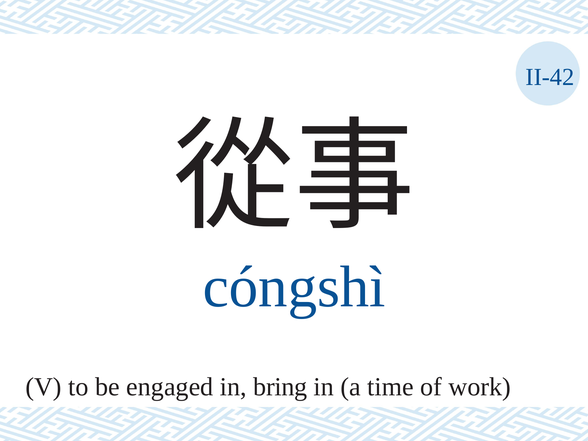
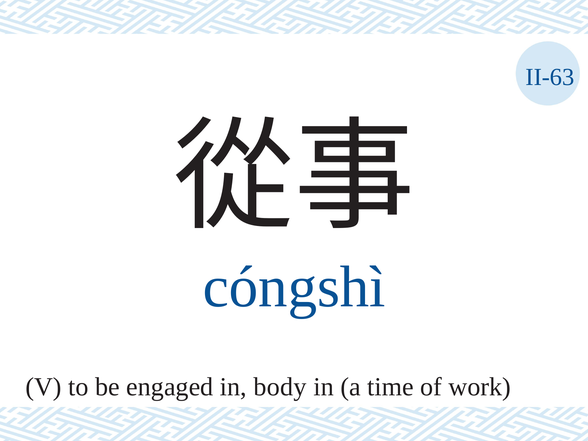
II-42: II-42 -> II-63
bring: bring -> body
